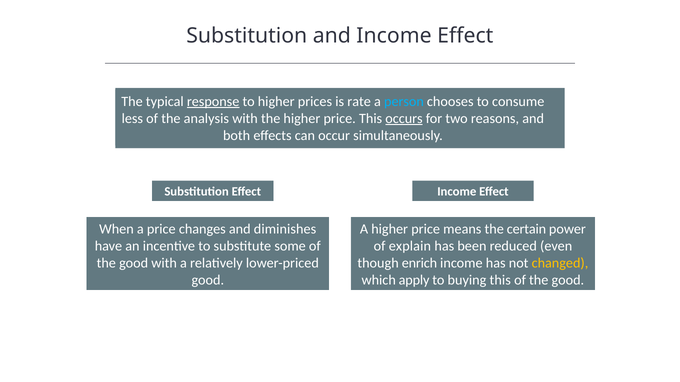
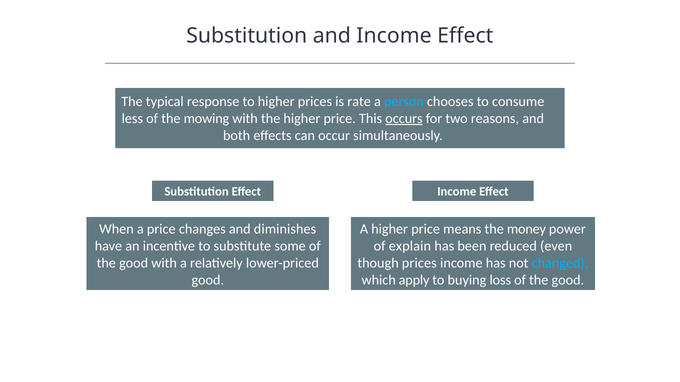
response underline: present -> none
analysis: analysis -> mowing
certain: certain -> money
though enrich: enrich -> prices
changed colour: yellow -> light blue
buying this: this -> loss
